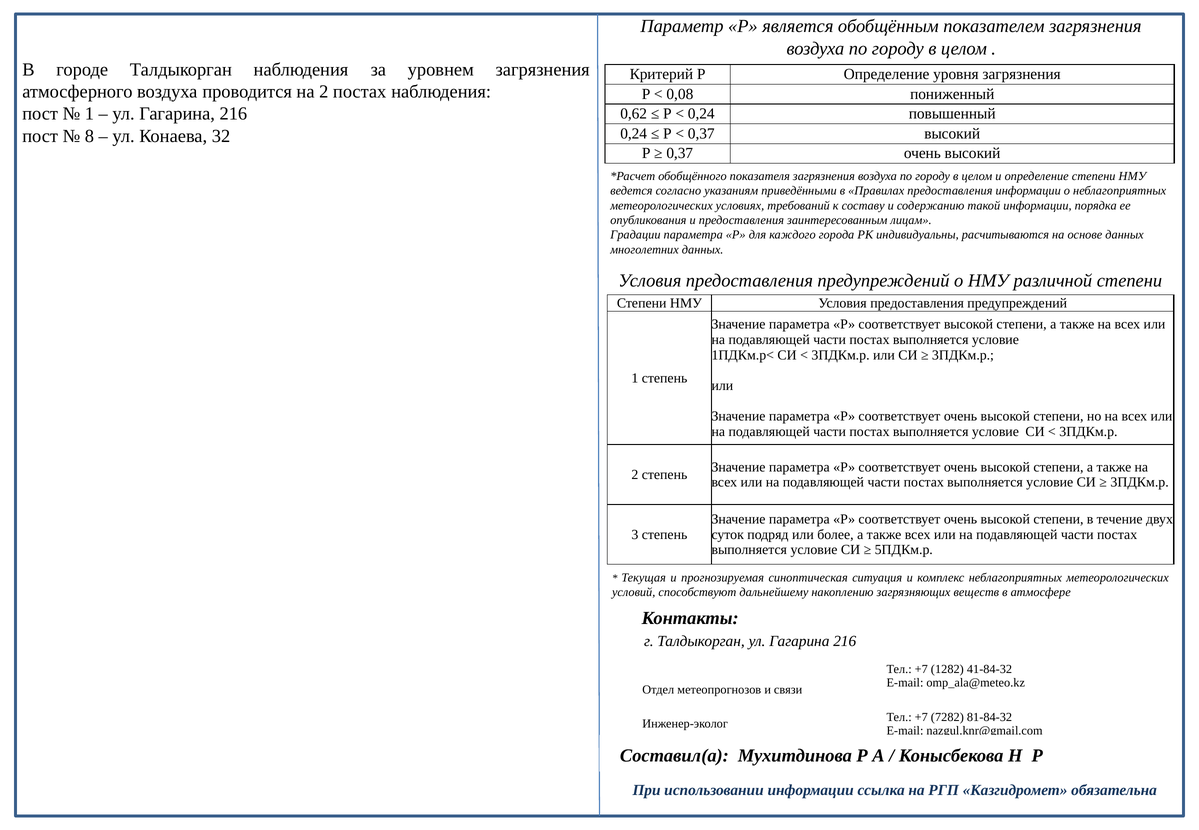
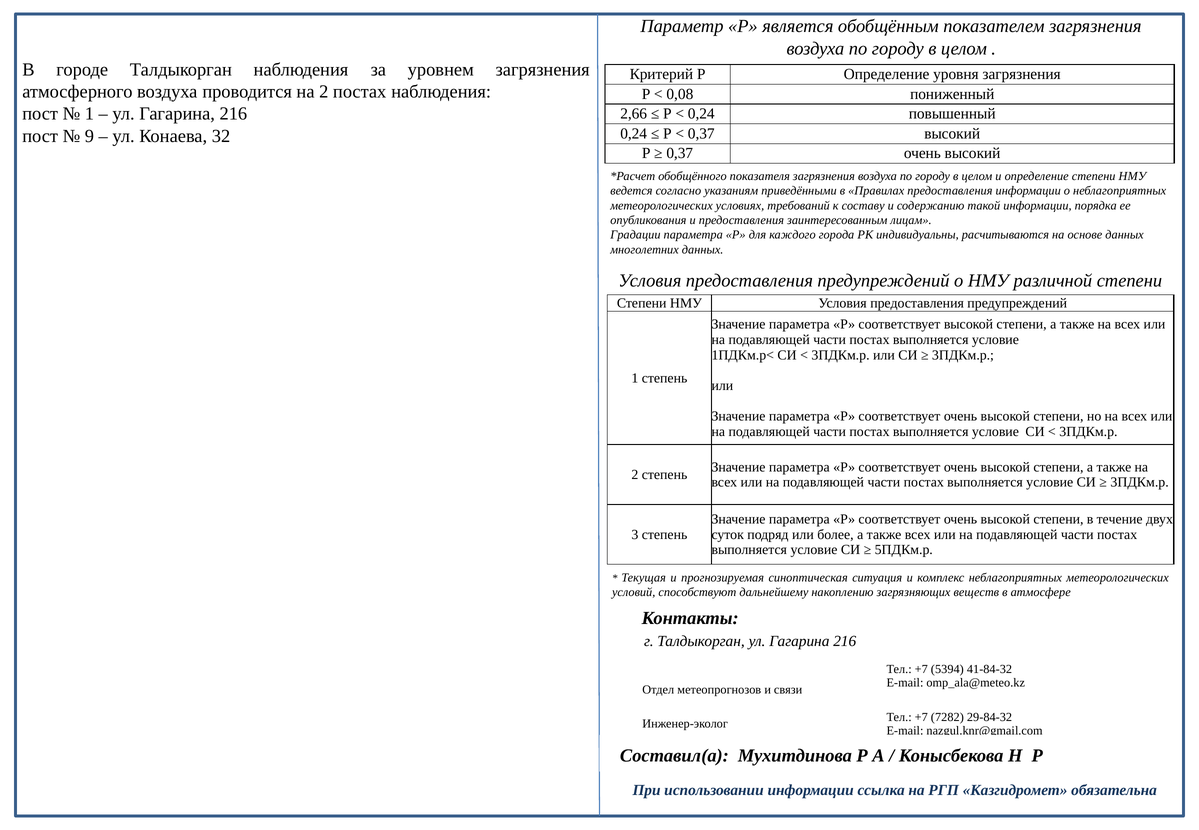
0,62: 0,62 -> 2,66
8: 8 -> 9
1282: 1282 -> 5394
81-84-32: 81-84-32 -> 29-84-32
